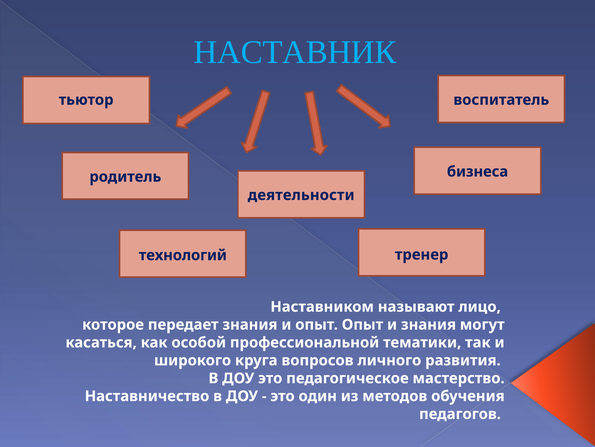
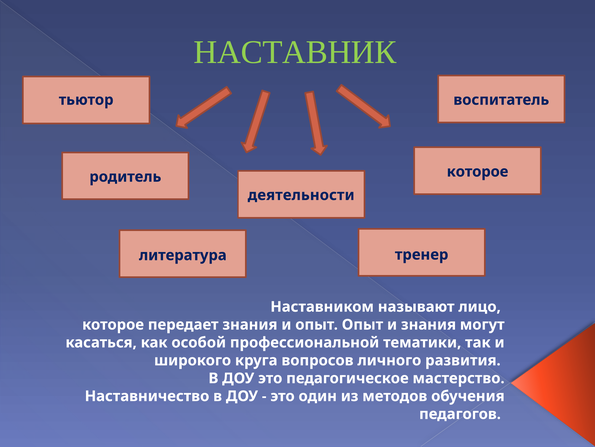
НАСТАВНИК colour: light blue -> light green
бизнеса at (478, 171): бизнеса -> которое
технологий: технологий -> литература
